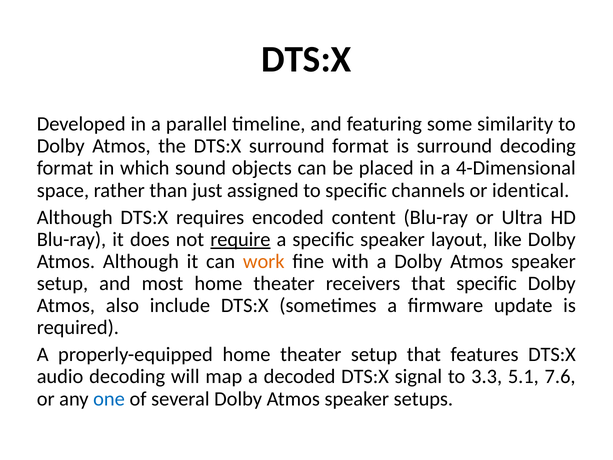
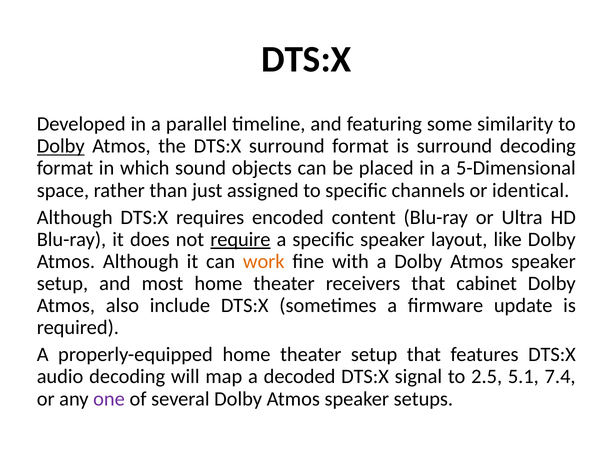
Dolby at (61, 146) underline: none -> present
4-Dimensional: 4-Dimensional -> 5-Dimensional
that specific: specific -> cabinet
3.3: 3.3 -> 2.5
7.6: 7.6 -> 7.4
one colour: blue -> purple
